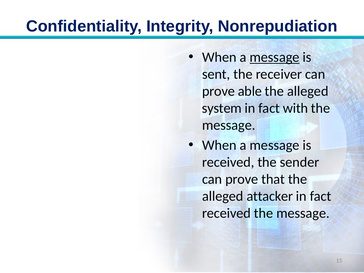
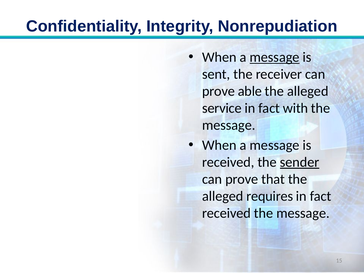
system: system -> service
sender underline: none -> present
attacker: attacker -> requires
